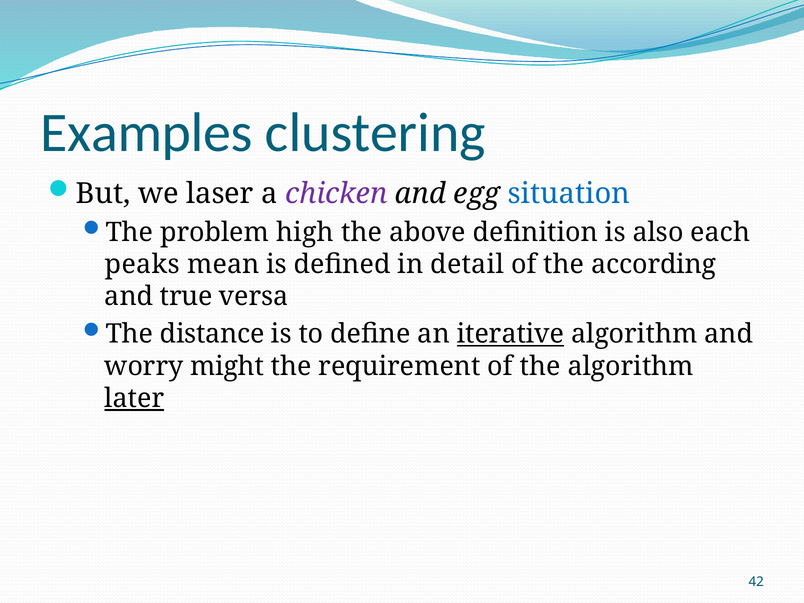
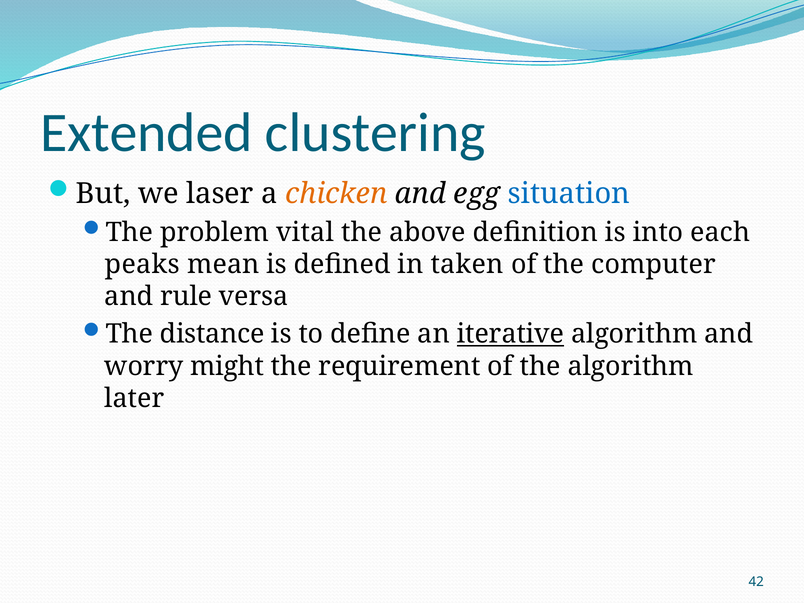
Examples: Examples -> Extended
chicken colour: purple -> orange
high: high -> vital
also: also -> into
detail: detail -> taken
according: according -> computer
true: true -> rule
later underline: present -> none
